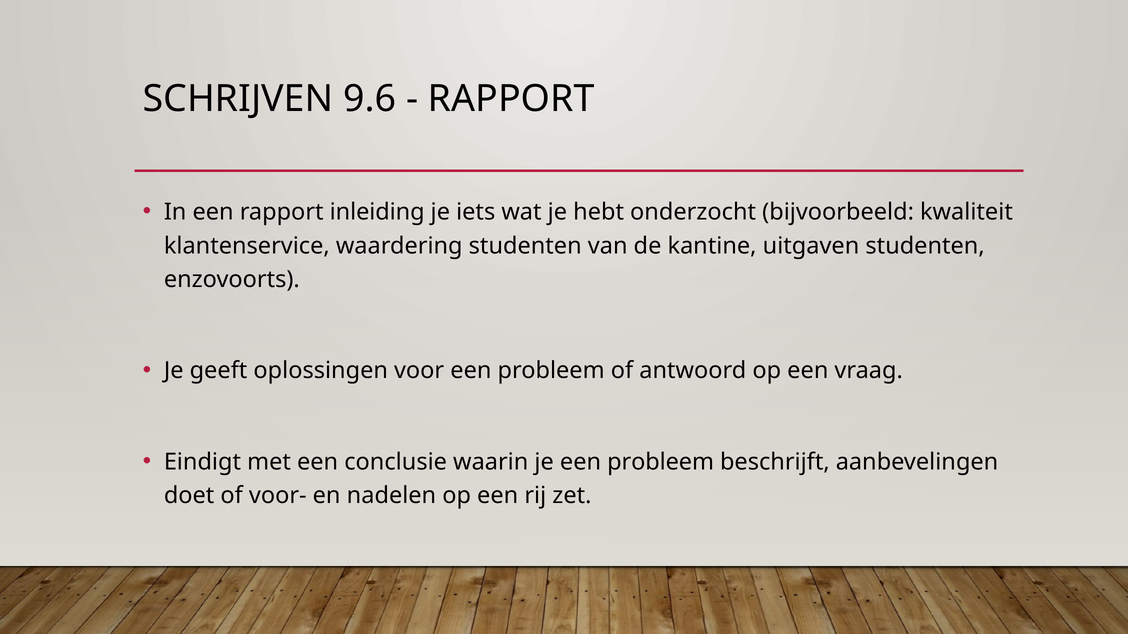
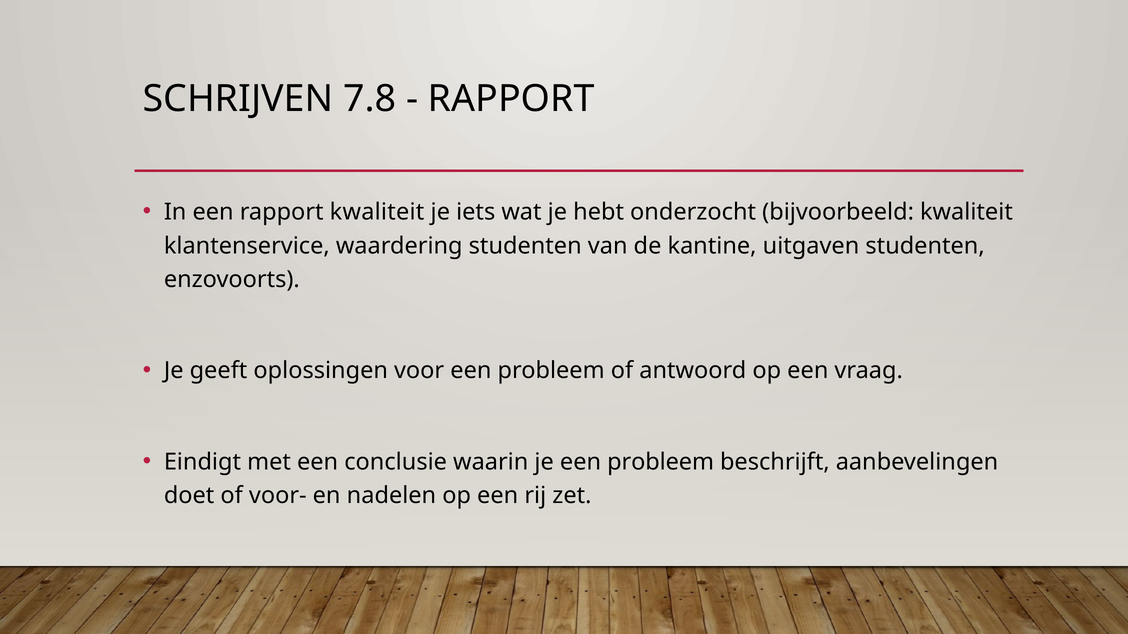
9.6: 9.6 -> 7.8
rapport inleiding: inleiding -> kwaliteit
